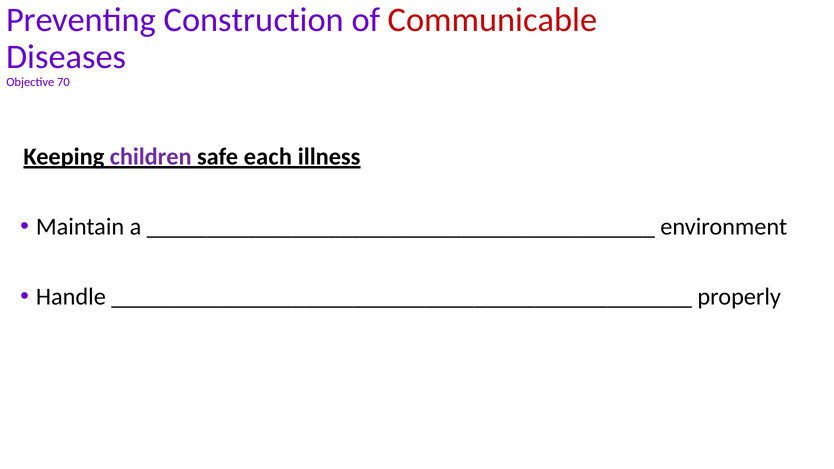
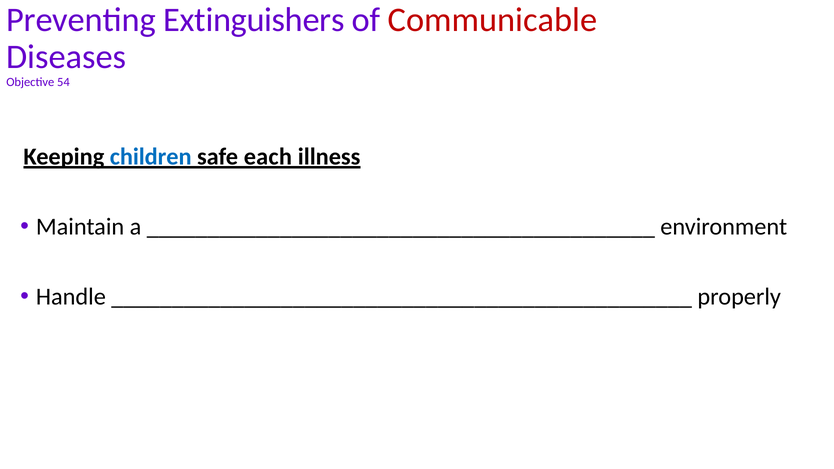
Construction: Construction -> Extinguishers
70: 70 -> 54
children colour: purple -> blue
